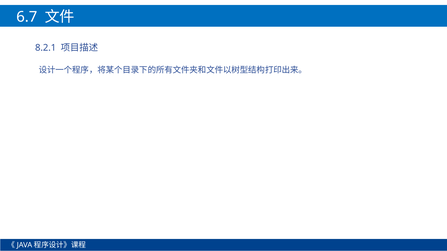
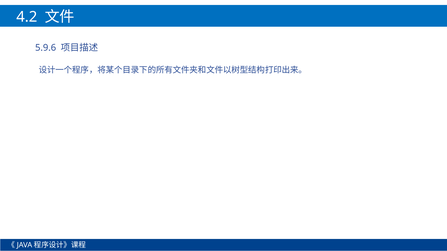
6.7: 6.7 -> 4.2
8.2.1: 8.2.1 -> 5.9.6
